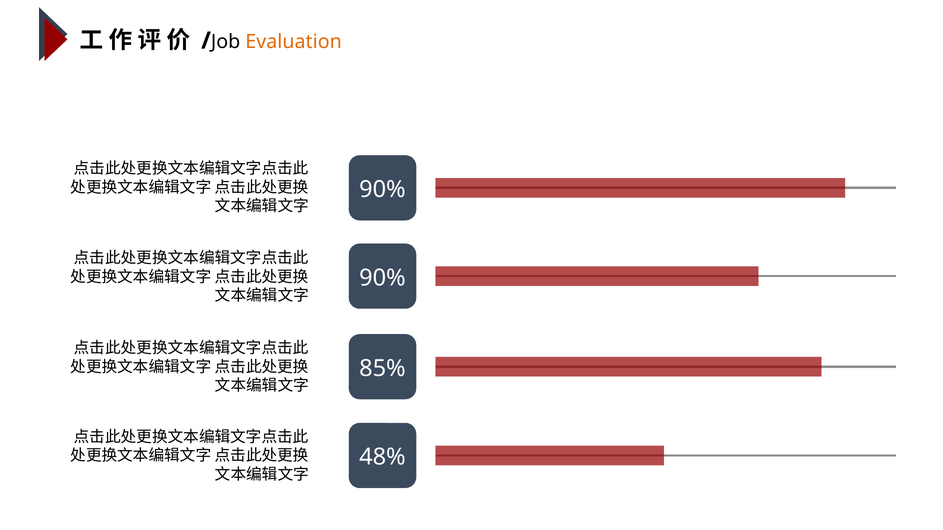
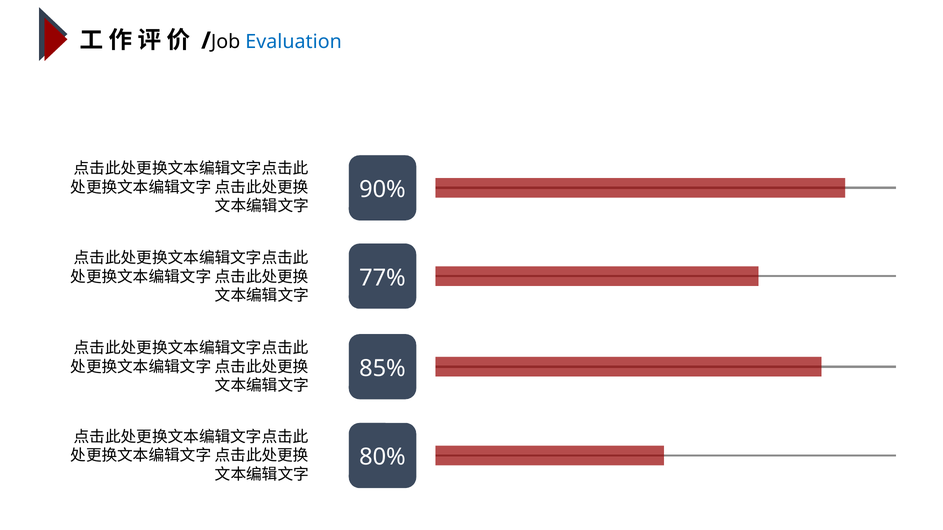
Evaluation colour: orange -> blue
90% at (382, 278): 90% -> 77%
48%: 48% -> 80%
